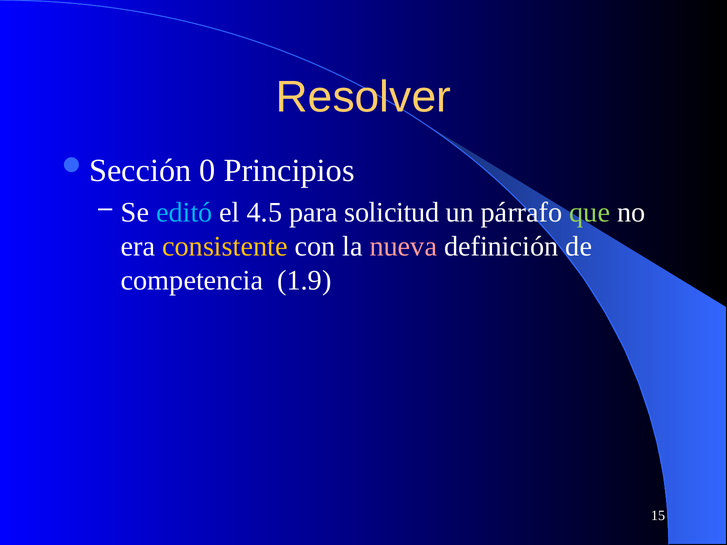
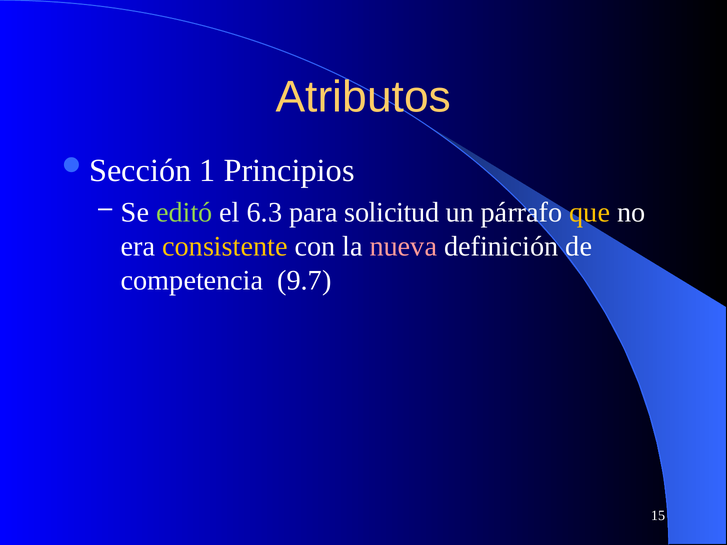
Resolver: Resolver -> Atributos
0: 0 -> 1
editó colour: light blue -> light green
4.5: 4.5 -> 6.3
que colour: light green -> yellow
1.9: 1.9 -> 9.7
